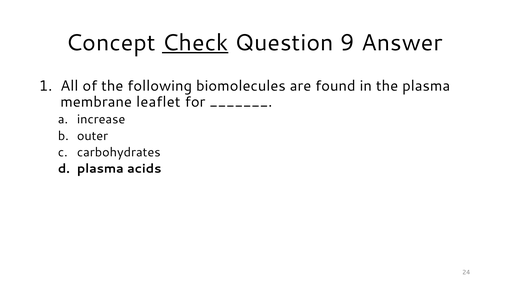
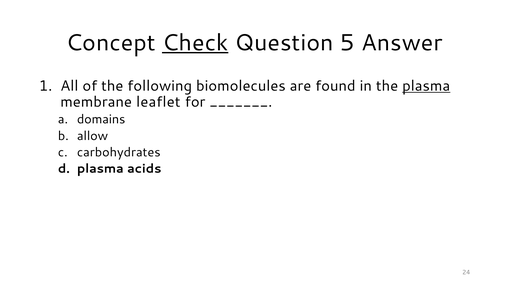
9: 9 -> 5
plasma at (426, 86) underline: none -> present
increase: increase -> domains
outer: outer -> allow
